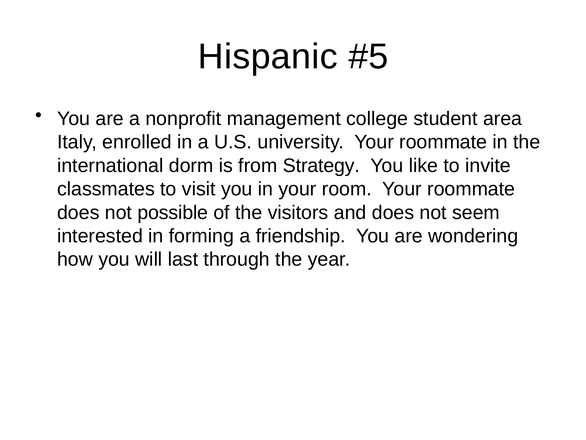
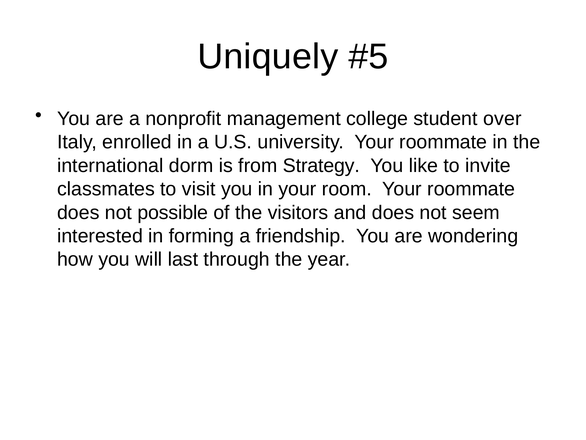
Hispanic: Hispanic -> Uniquely
area: area -> over
